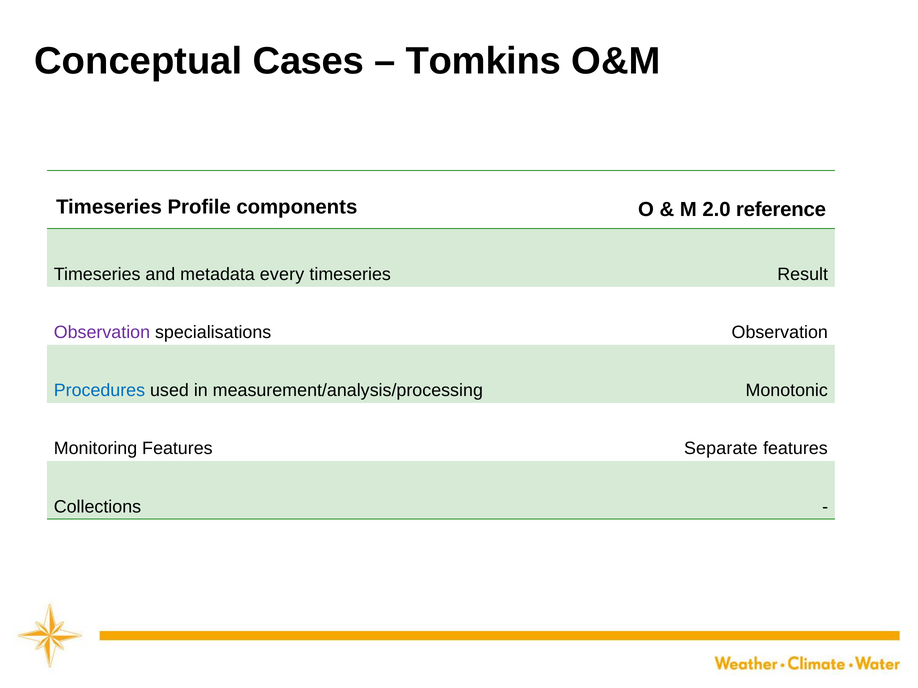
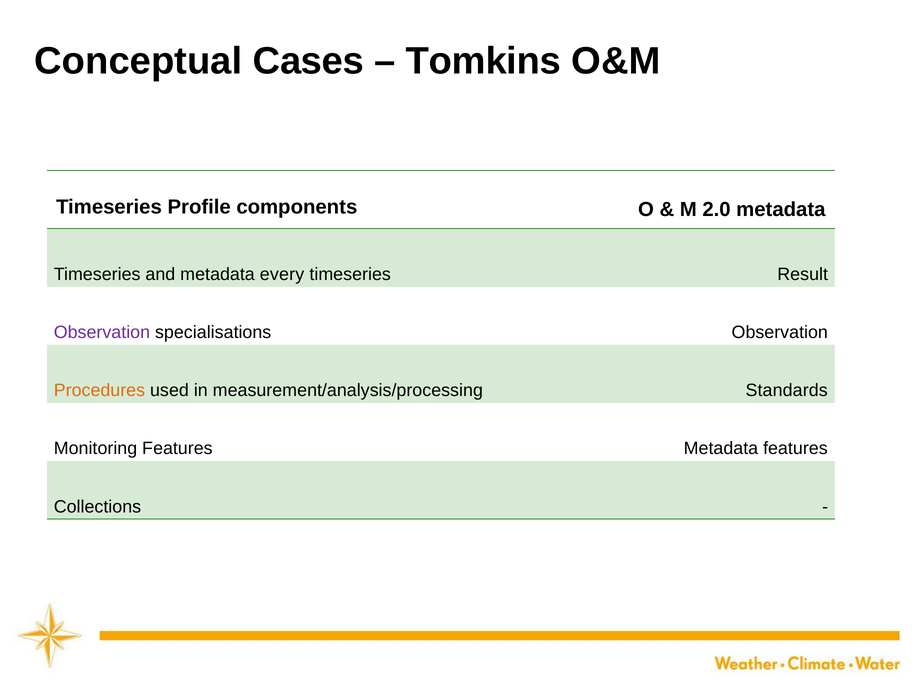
2.0 reference: reference -> metadata
Procedures colour: blue -> orange
Monotonic: Monotonic -> Standards
Features Separate: Separate -> Metadata
